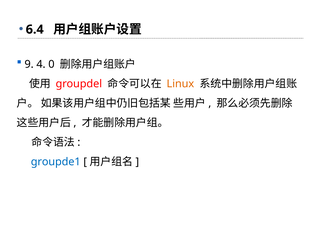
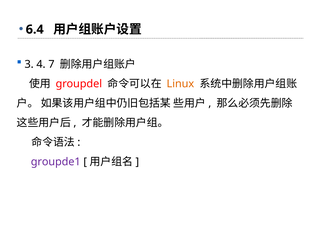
9: 9 -> 3
0: 0 -> 7
groupde1 colour: blue -> purple
